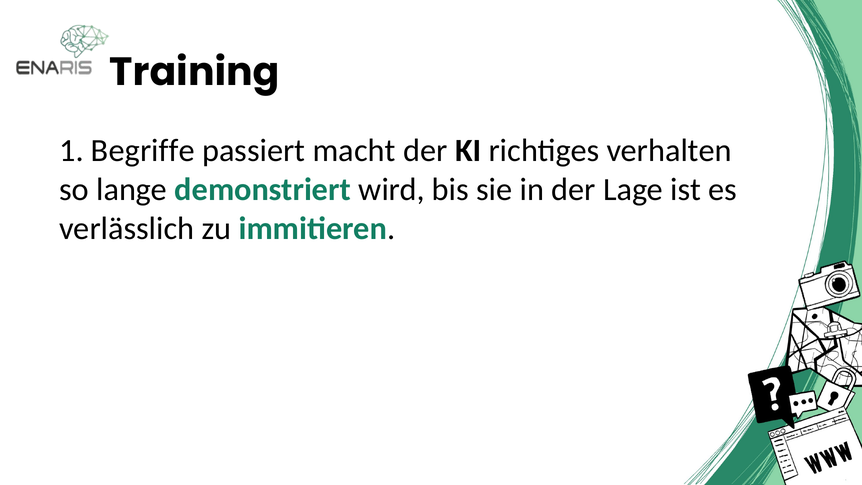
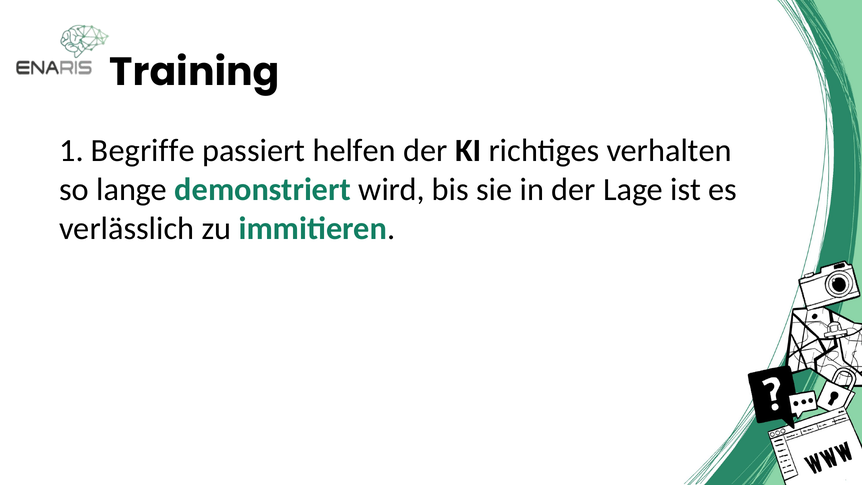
macht: macht -> helfen
